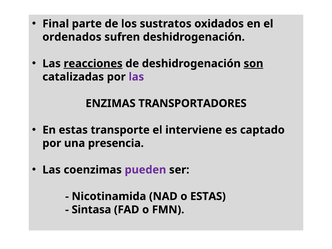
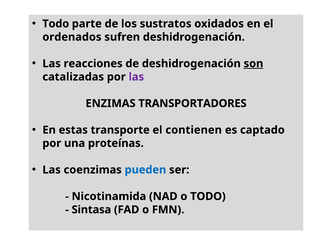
Final at (56, 24): Final -> Todo
reacciones underline: present -> none
interviene: interviene -> contienen
presencia: presencia -> proteínas
pueden colour: purple -> blue
o ESTAS: ESTAS -> TODO
